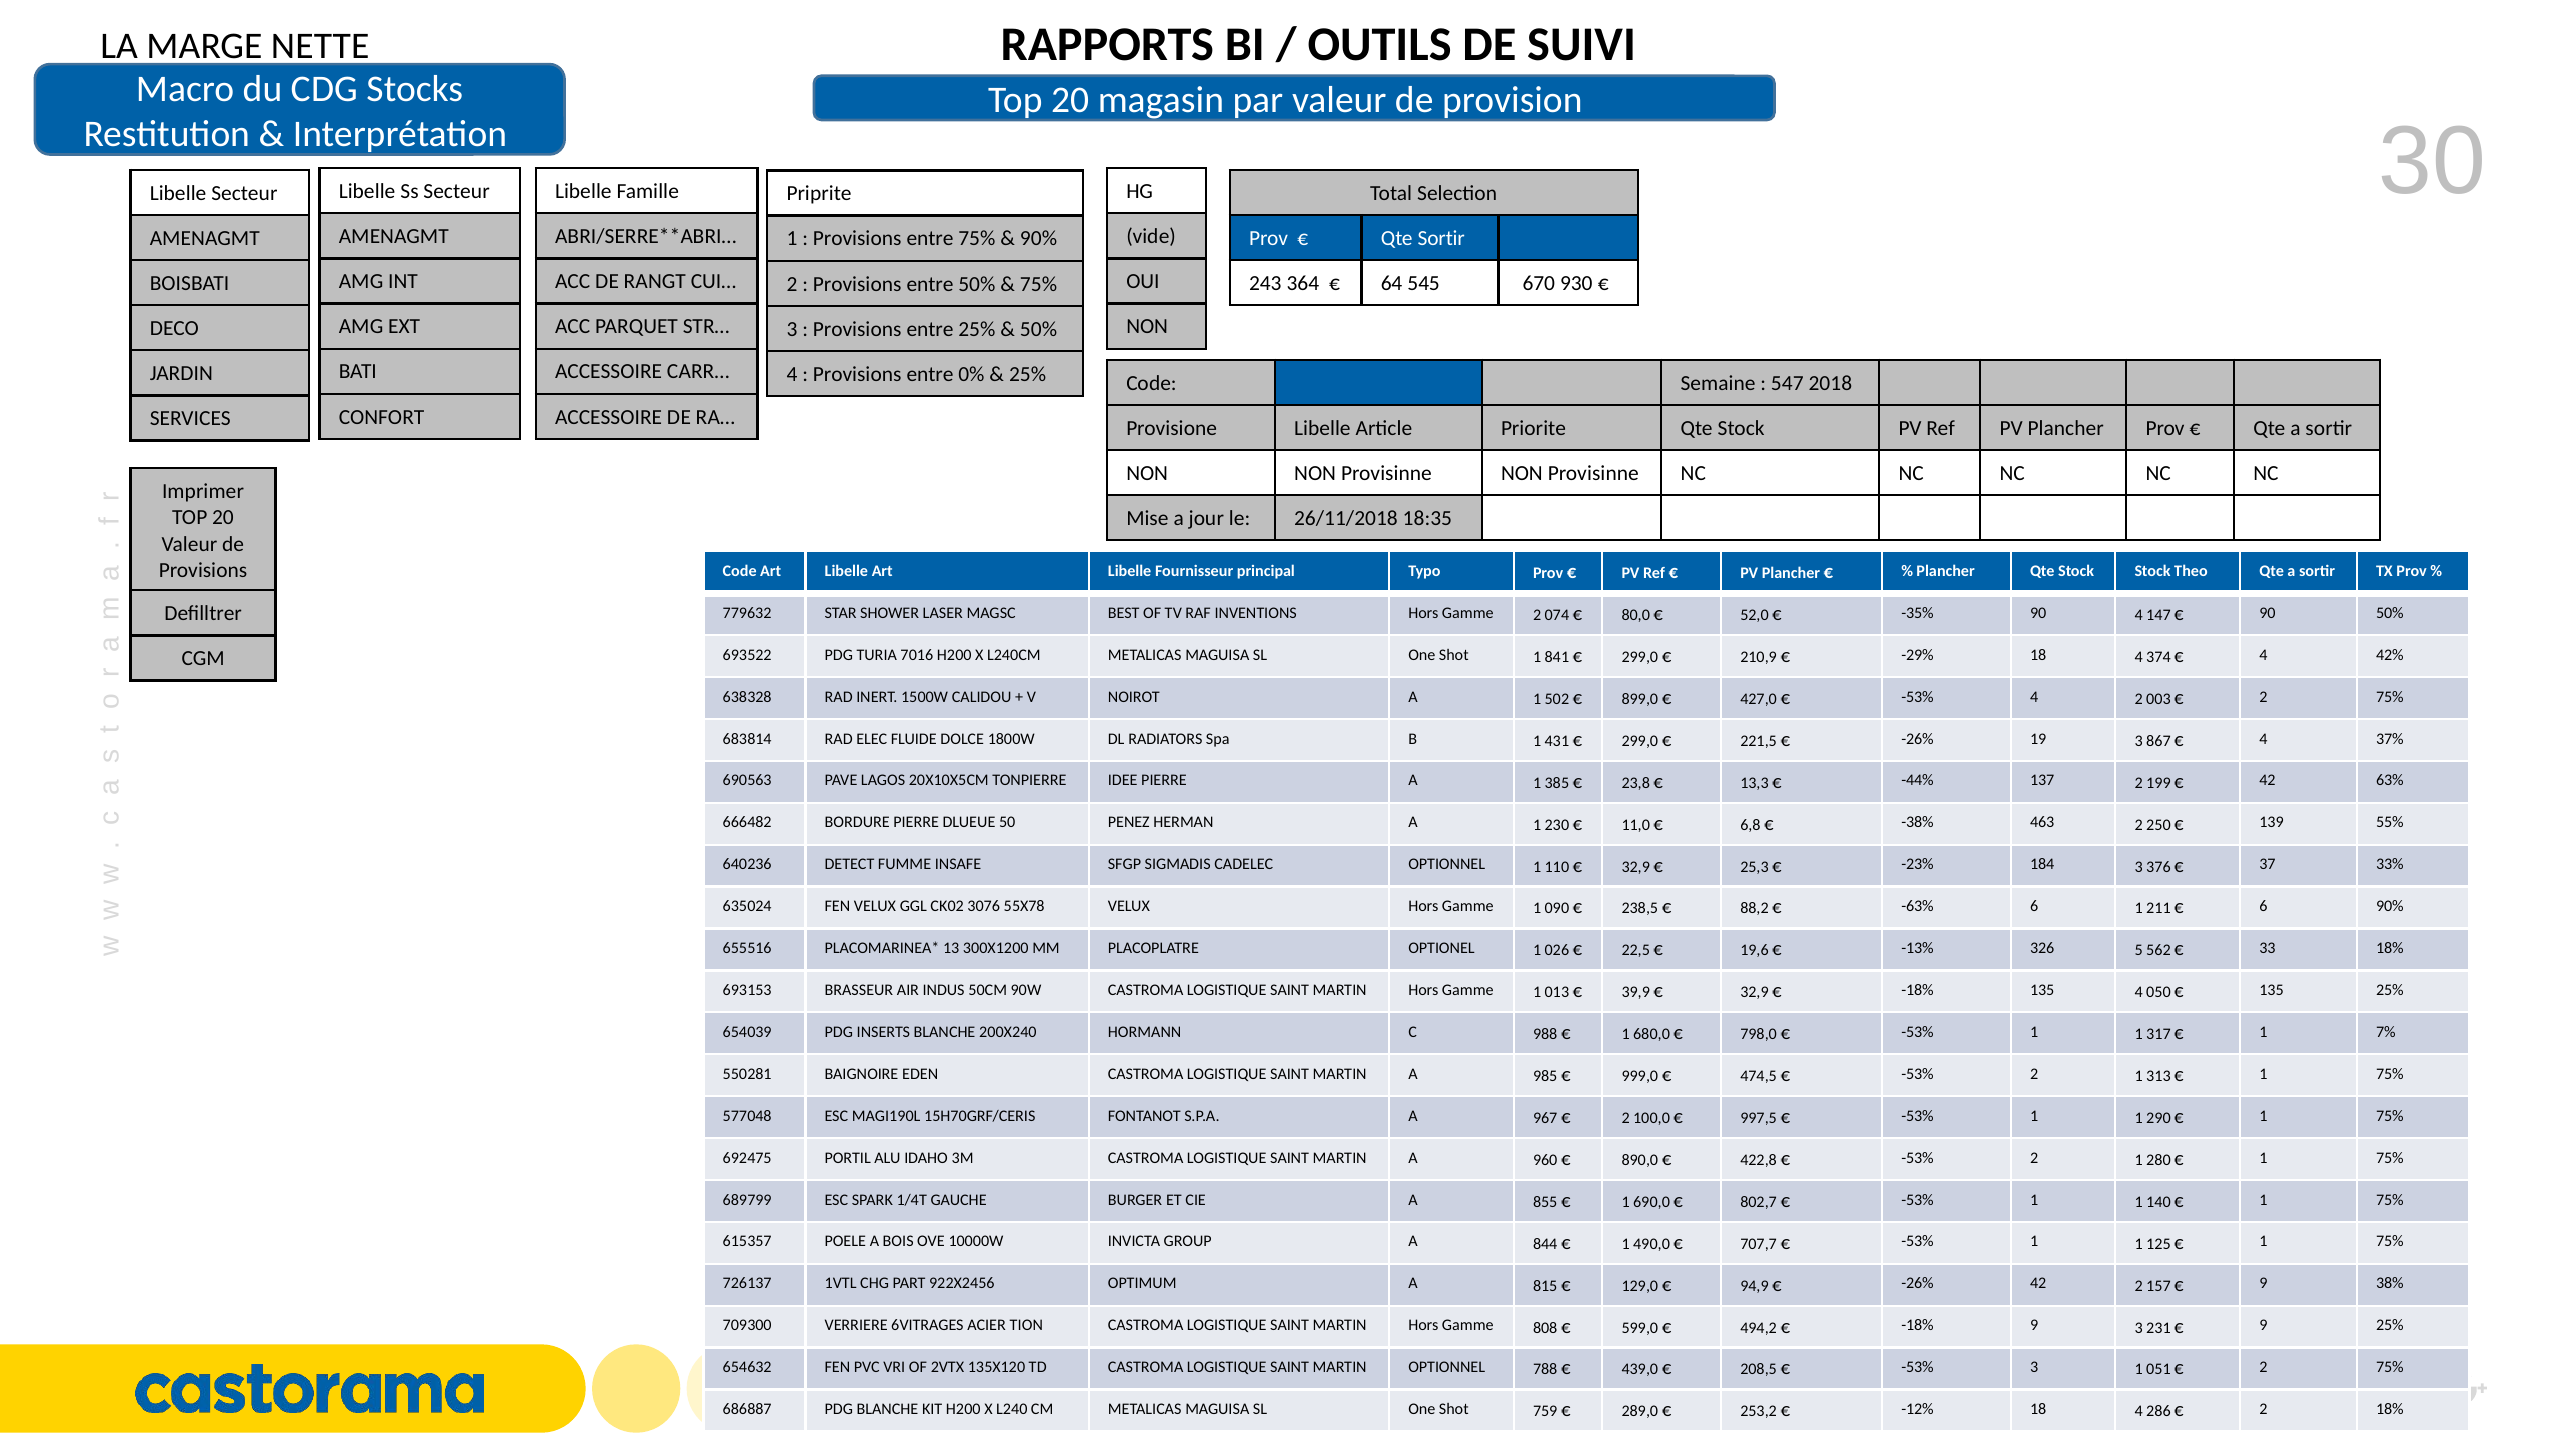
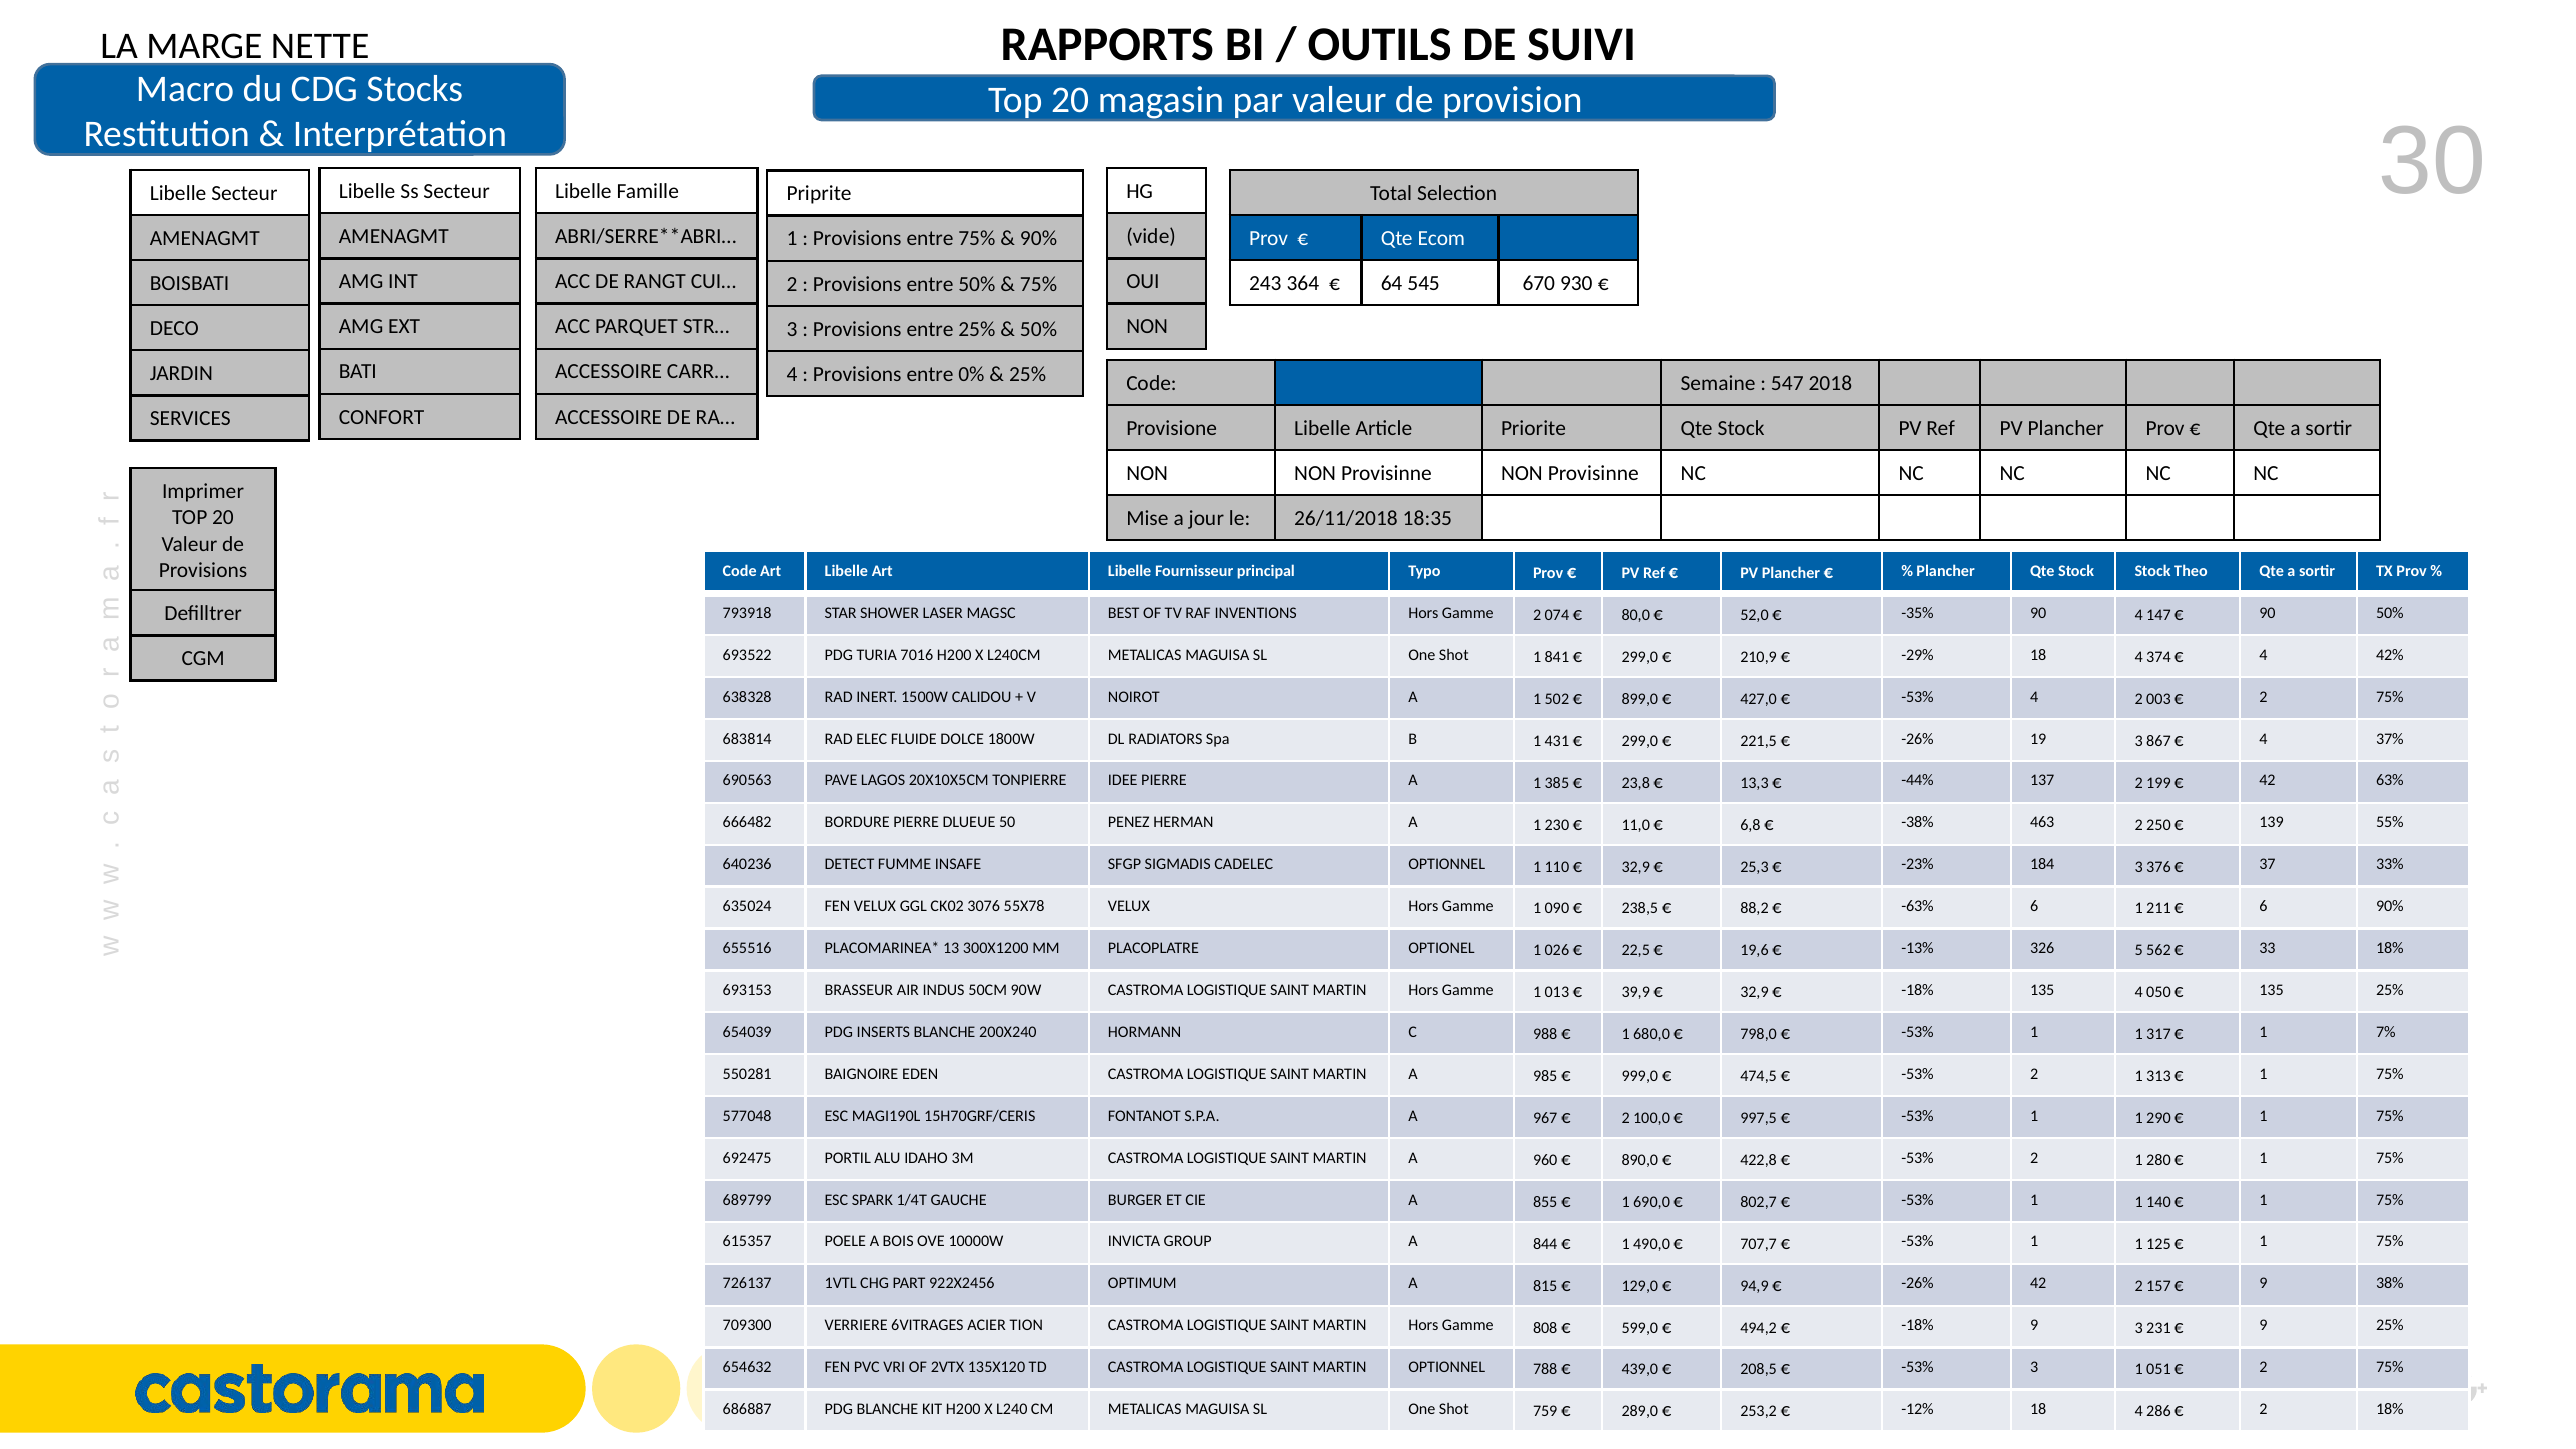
Qte Sortir: Sortir -> Ecom
779632: 779632 -> 793918
